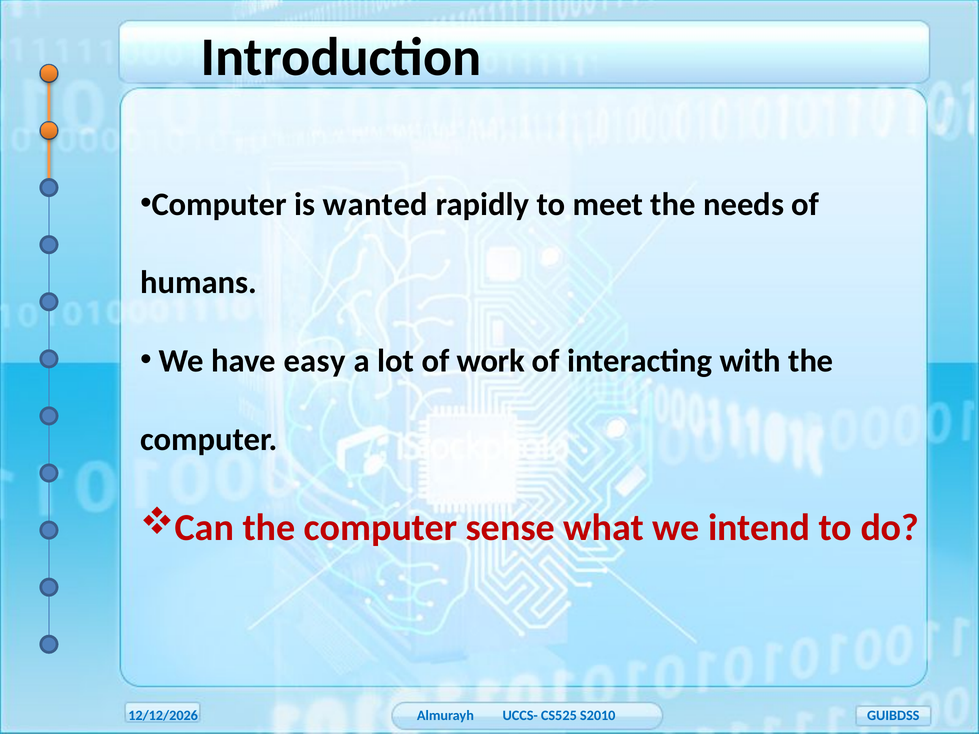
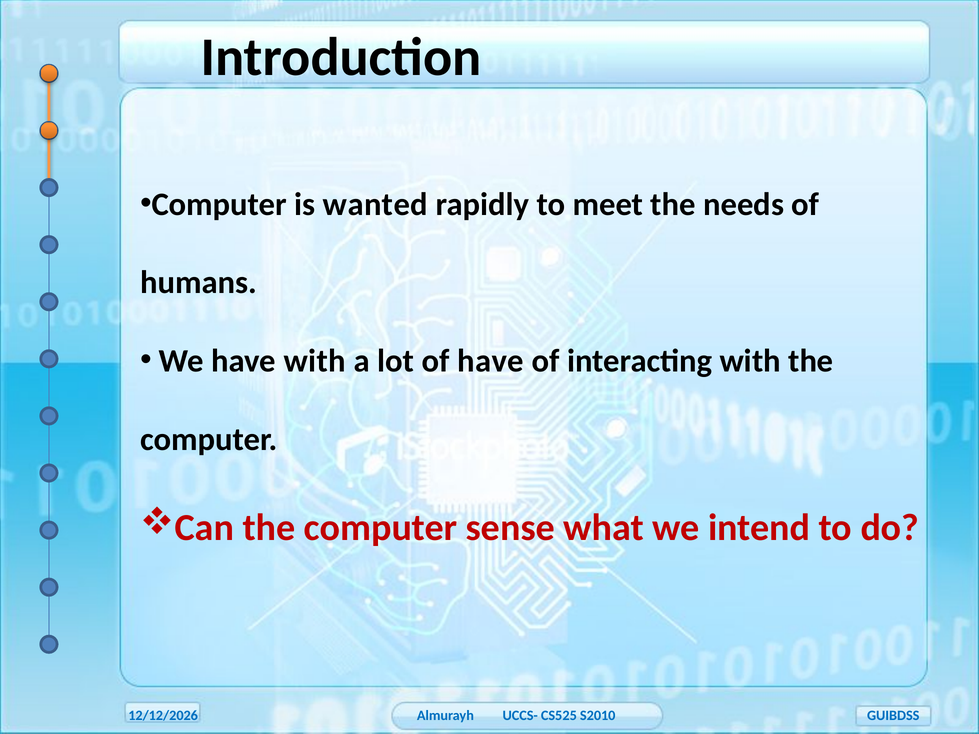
have easy: easy -> with
of work: work -> have
